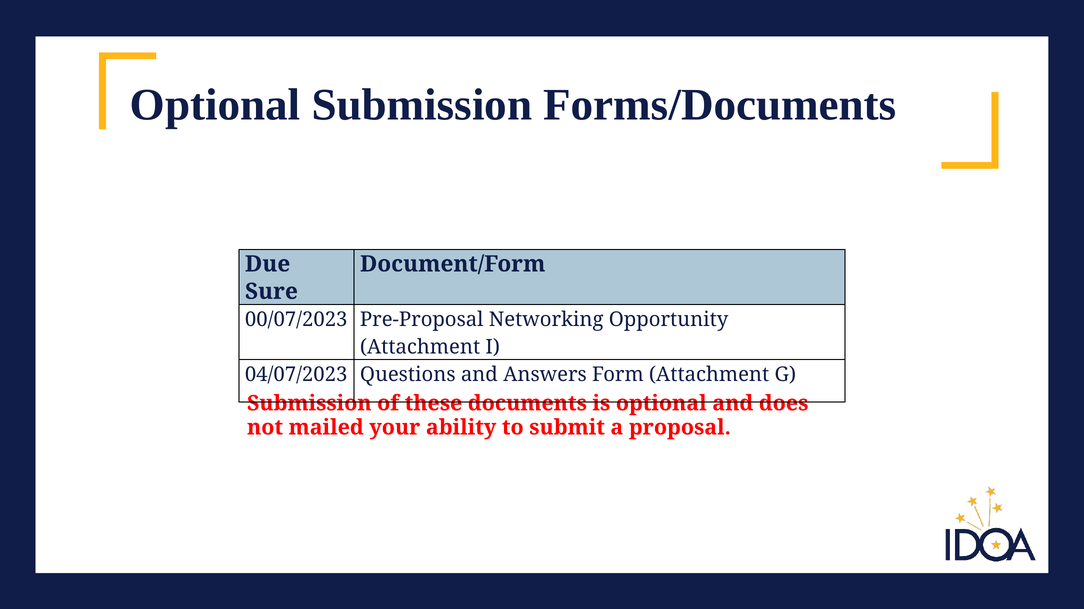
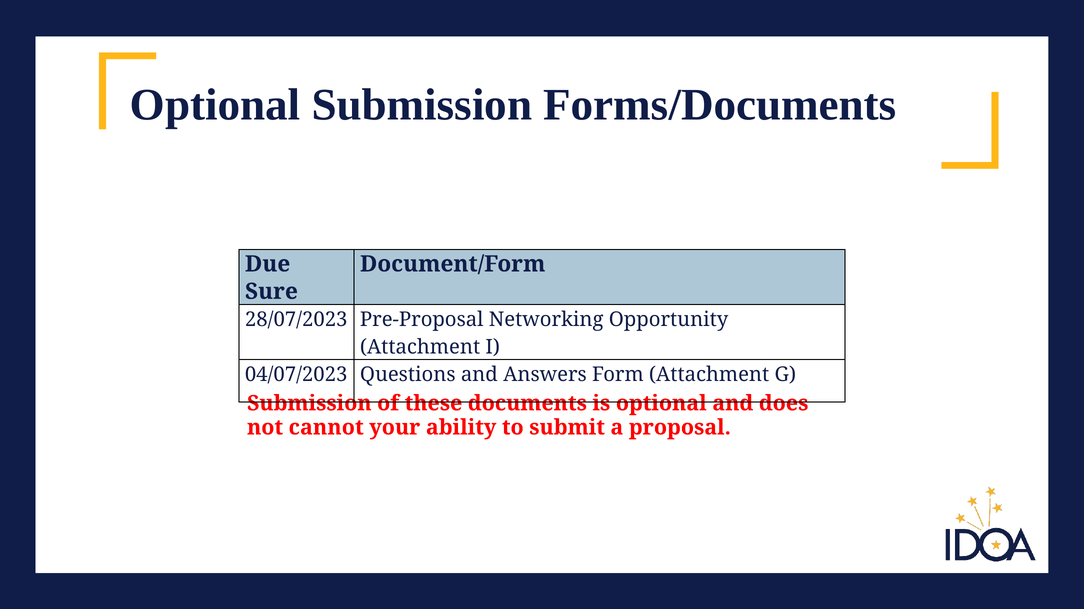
00/07/2023: 00/07/2023 -> 28/07/2023
mailed: mailed -> cannot
